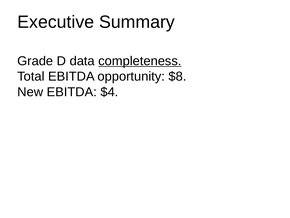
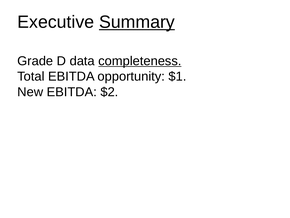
Summary underline: none -> present
$8: $8 -> $1
$4: $4 -> $2
